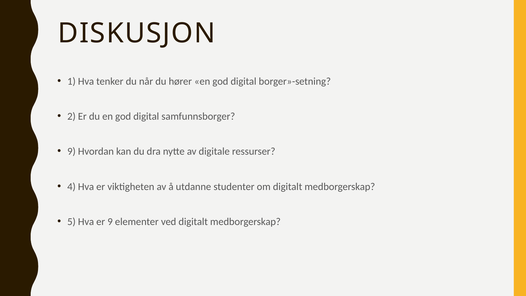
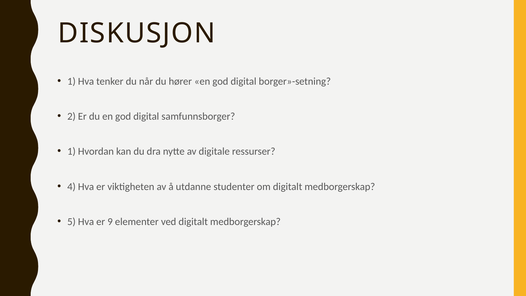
9 at (71, 151): 9 -> 1
